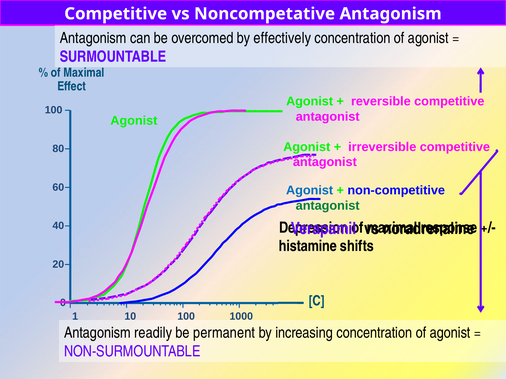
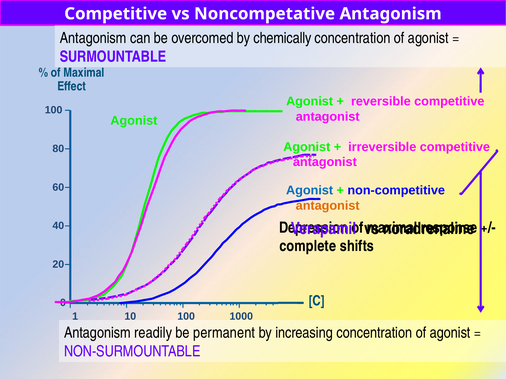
effectively: effectively -> chemically
antagonist at (328, 206) colour: green -> orange
histamine: histamine -> complete
